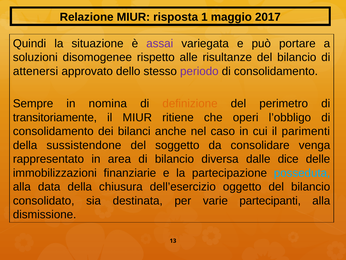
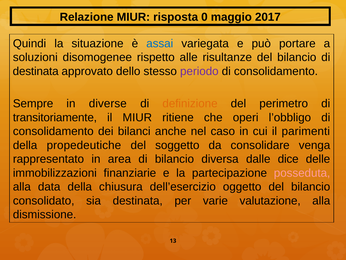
1: 1 -> 0
assai colour: purple -> blue
attenersi at (36, 71): attenersi -> destinata
nomina: nomina -> diverse
sussistendone: sussistendone -> propedeutiche
posseduta colour: light blue -> pink
partecipanti: partecipanti -> valutazione
